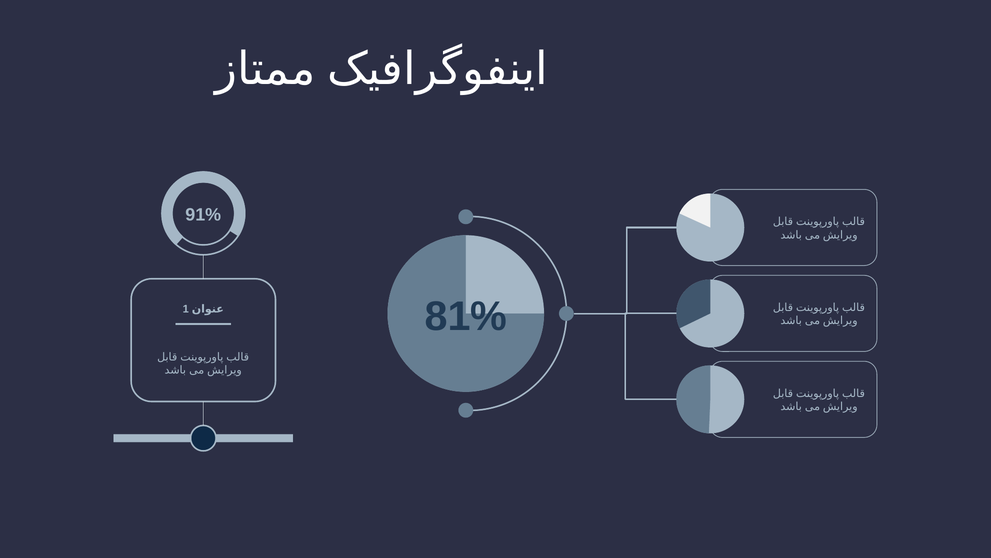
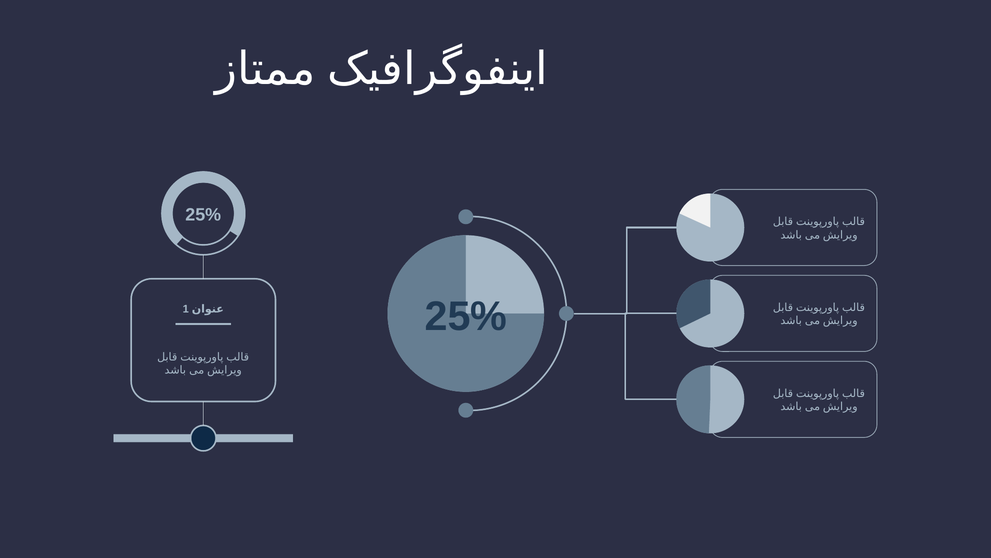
91% at (203, 214): 91% -> 25%
81% at (466, 316): 81% -> 25%
